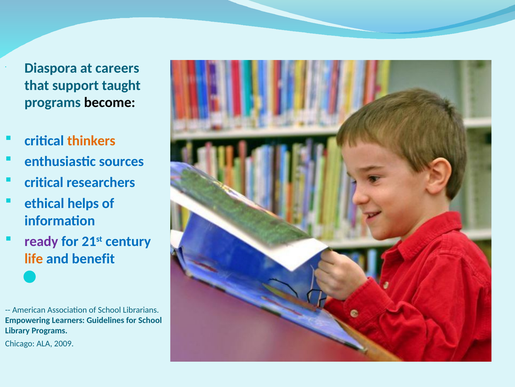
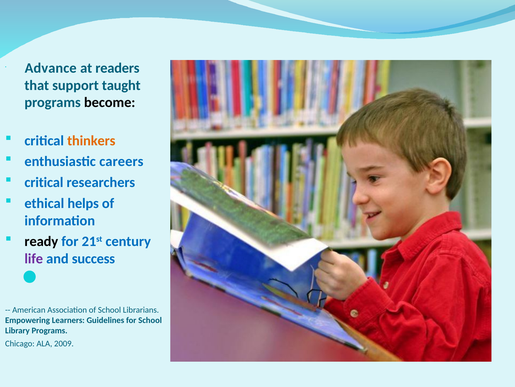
Diaspora: Diaspora -> Advance
careers: careers -> readers
sources: sources -> careers
ready colour: purple -> black
life colour: orange -> purple
benefit: benefit -> success
